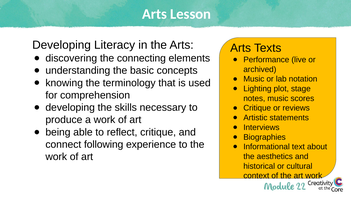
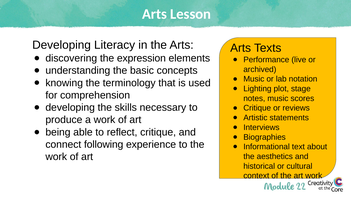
connecting: connecting -> expression
